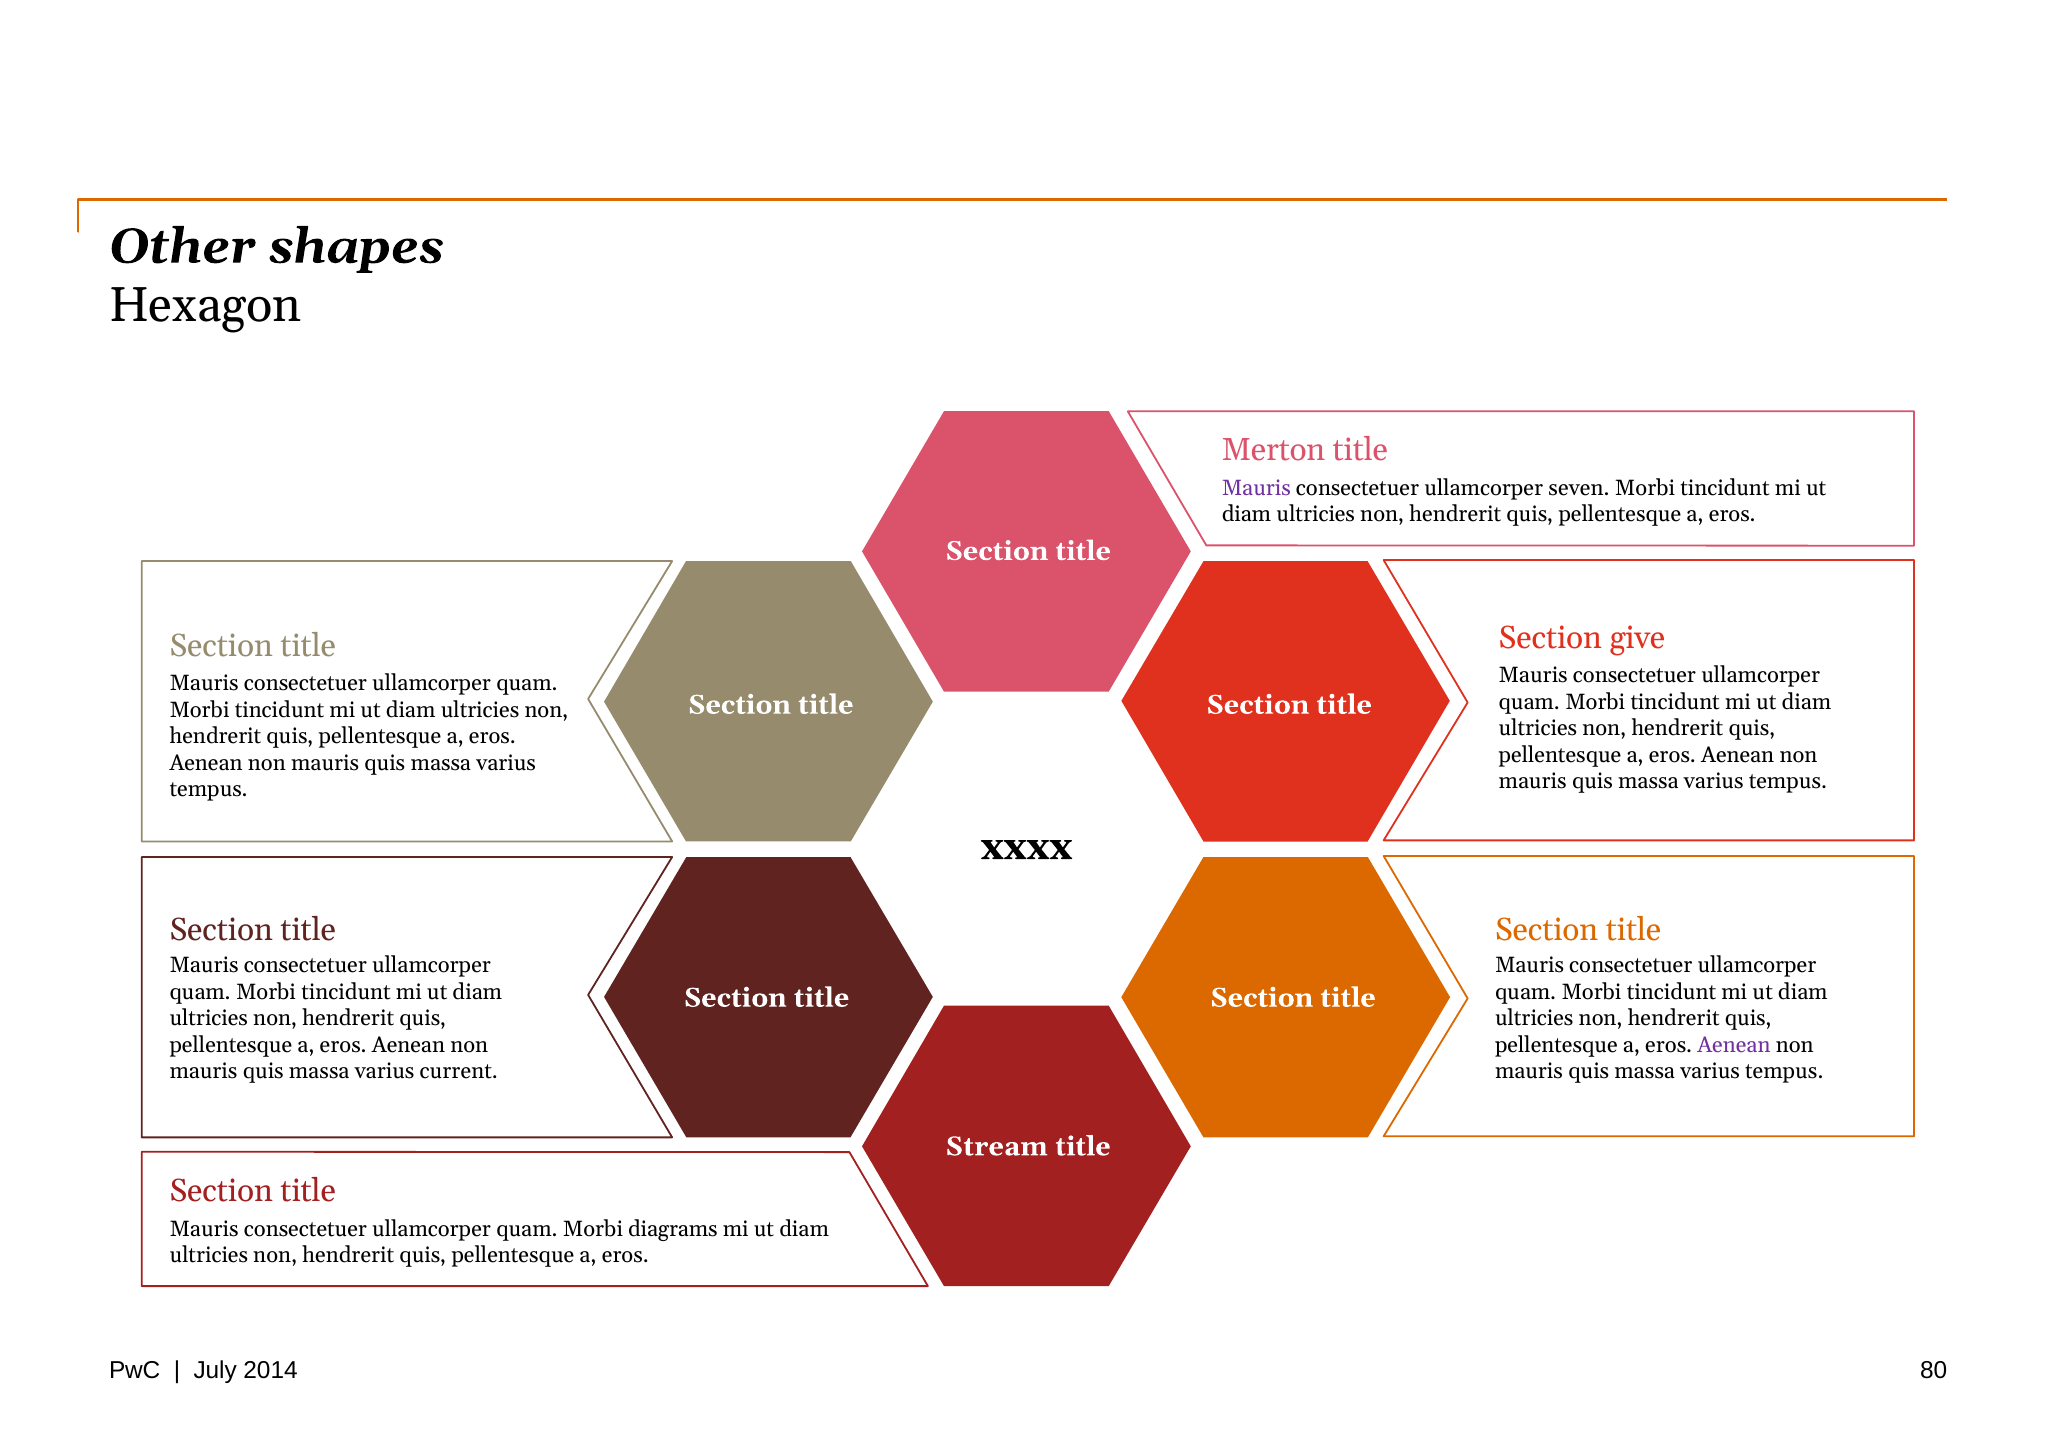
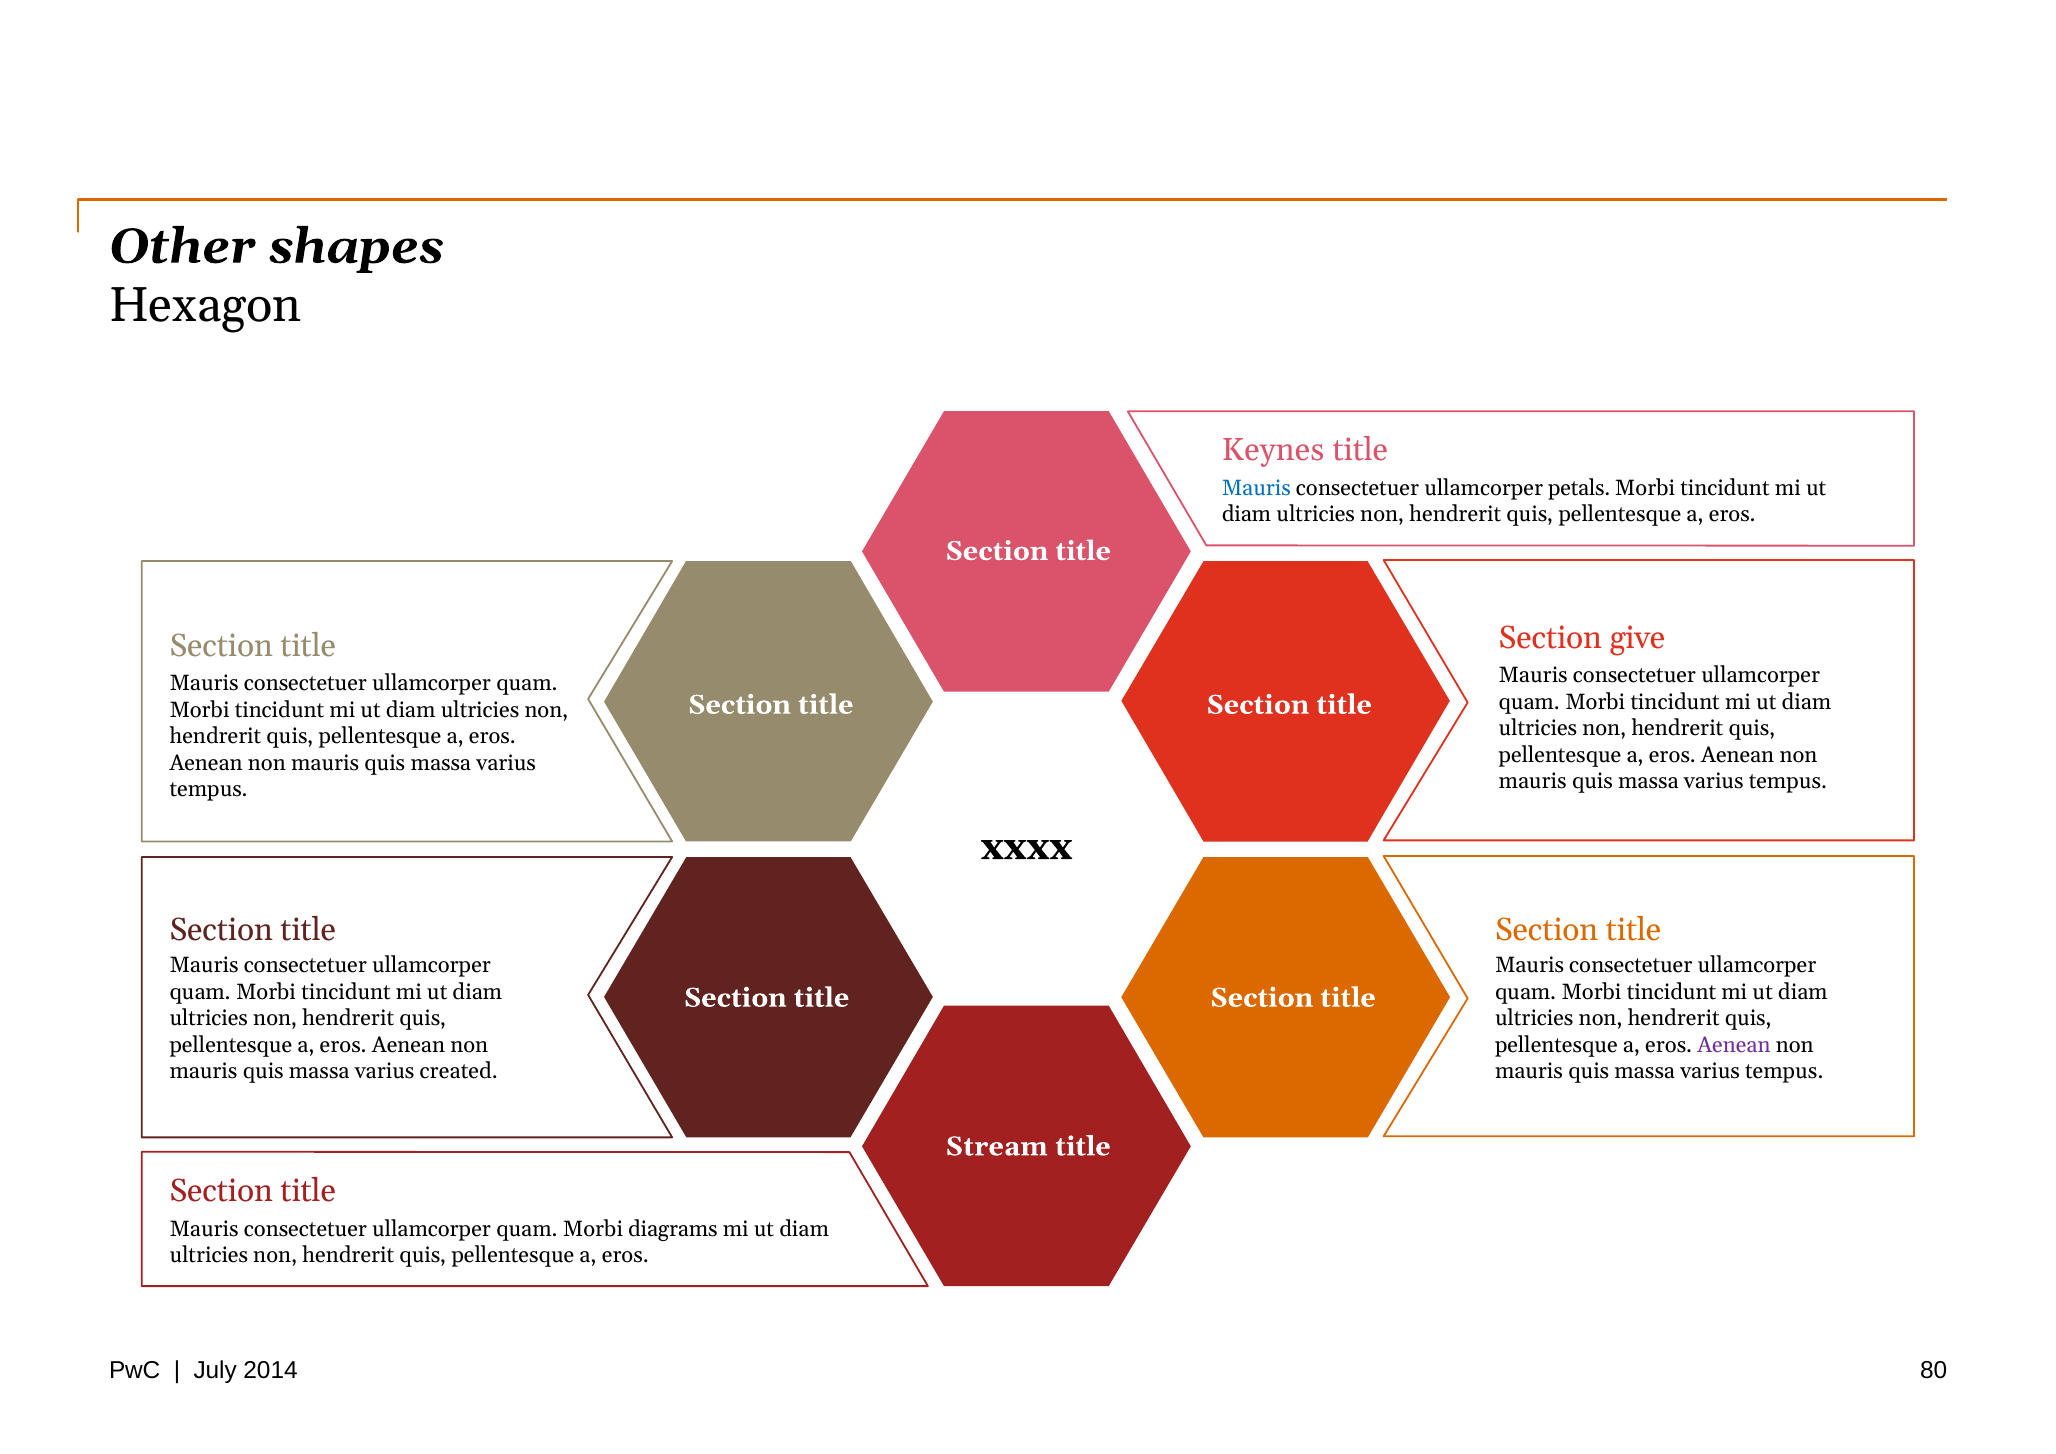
Merton: Merton -> Keynes
Mauris at (1256, 488) colour: purple -> blue
seven: seven -> petals
current: current -> created
